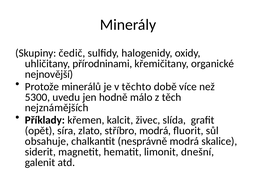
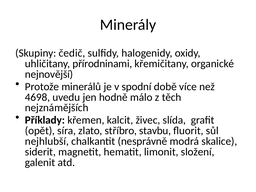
těchto: těchto -> spodní
5300: 5300 -> 4698
stříbro modrá: modrá -> stavbu
obsahuje: obsahuje -> nejhlubší
dnešní: dnešní -> složení
